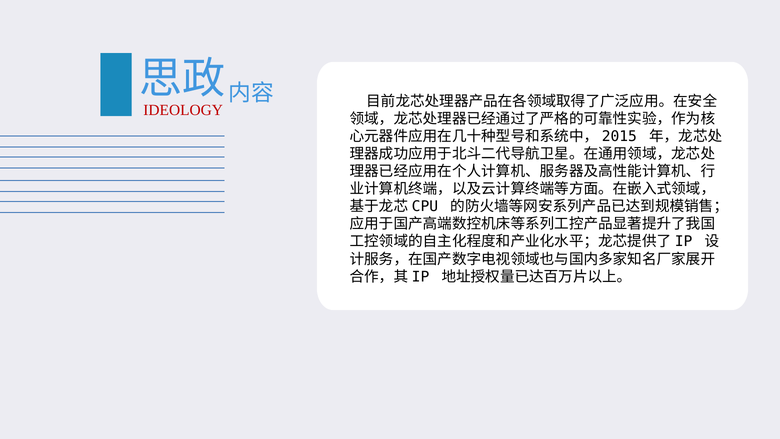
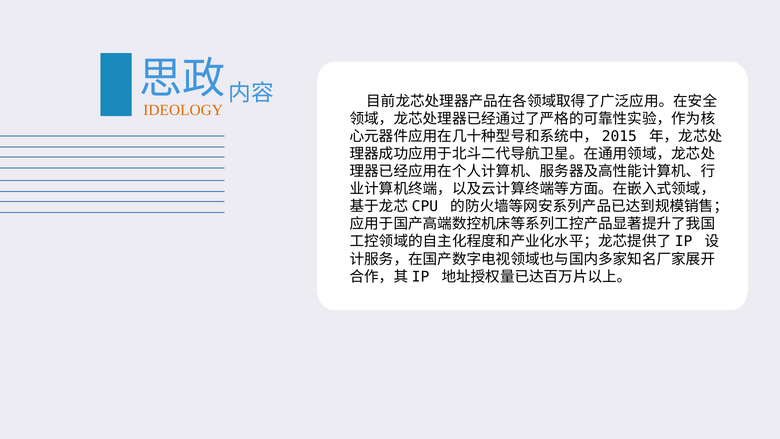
IDEOLOGY colour: red -> orange
